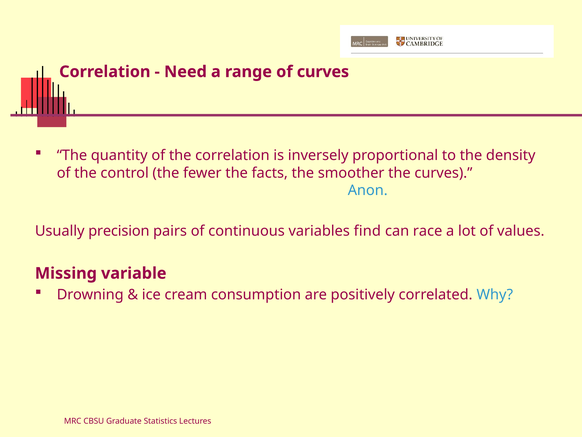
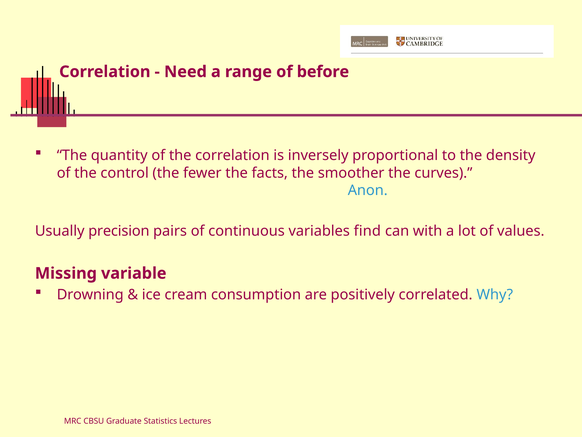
of curves: curves -> before
race: race -> with
